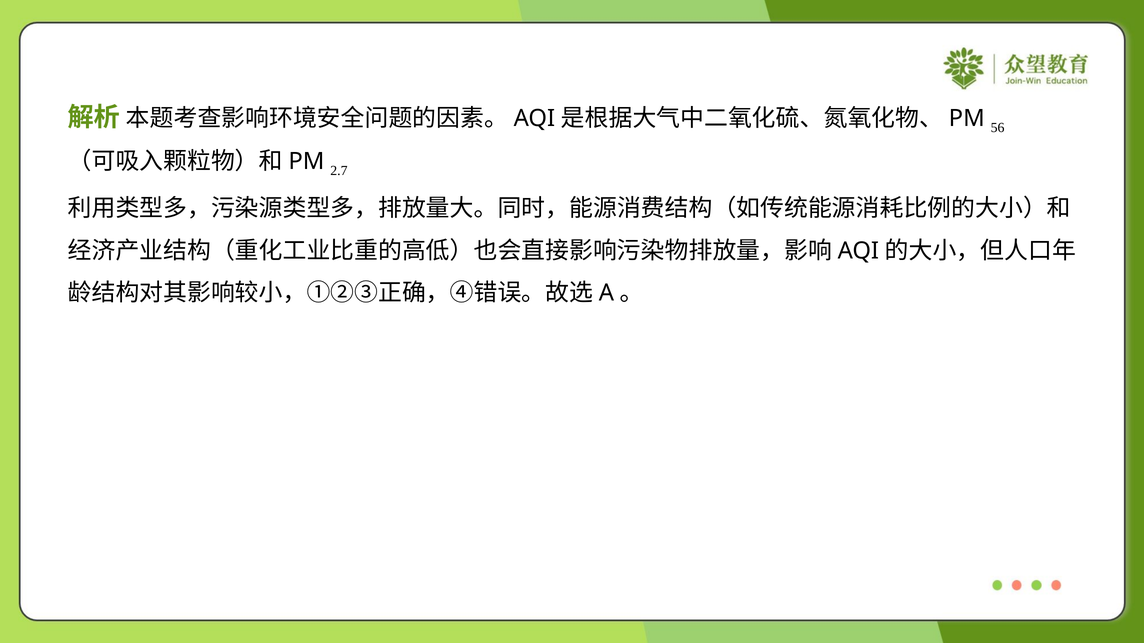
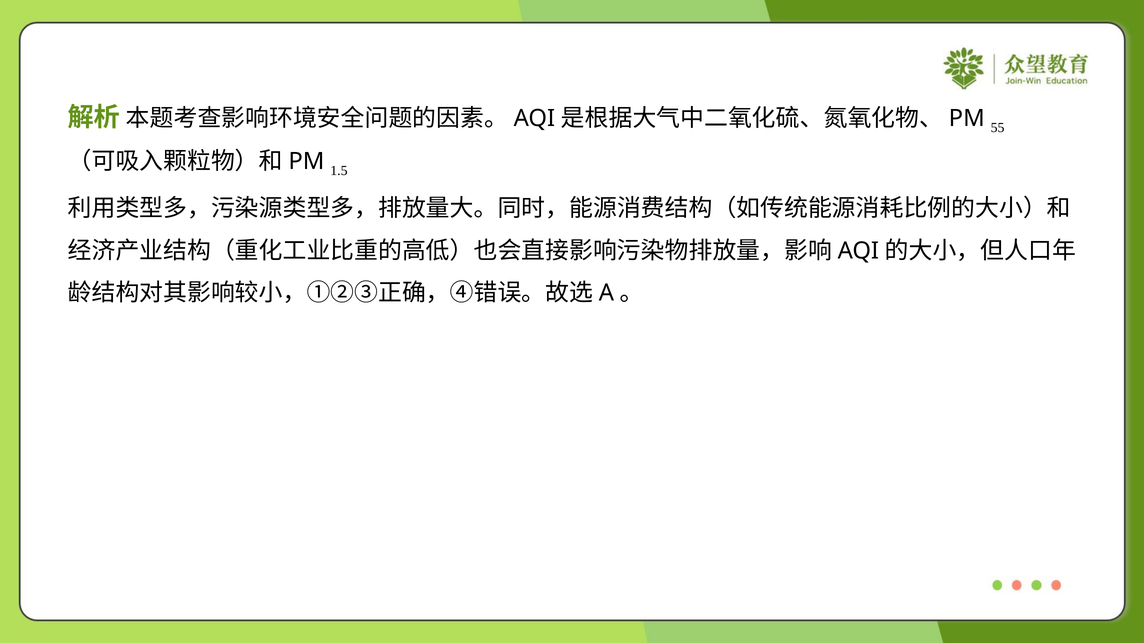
56: 56 -> 55
2.7: 2.7 -> 1.5
